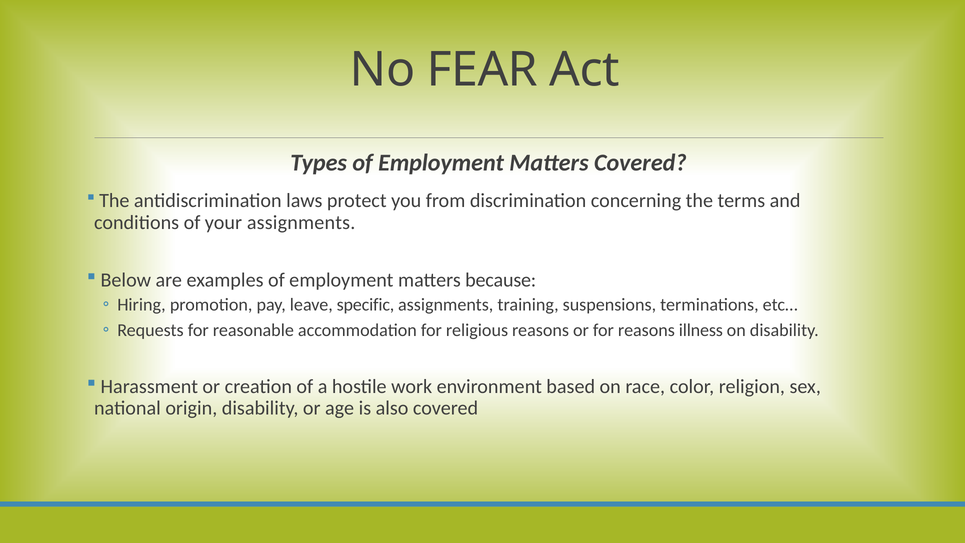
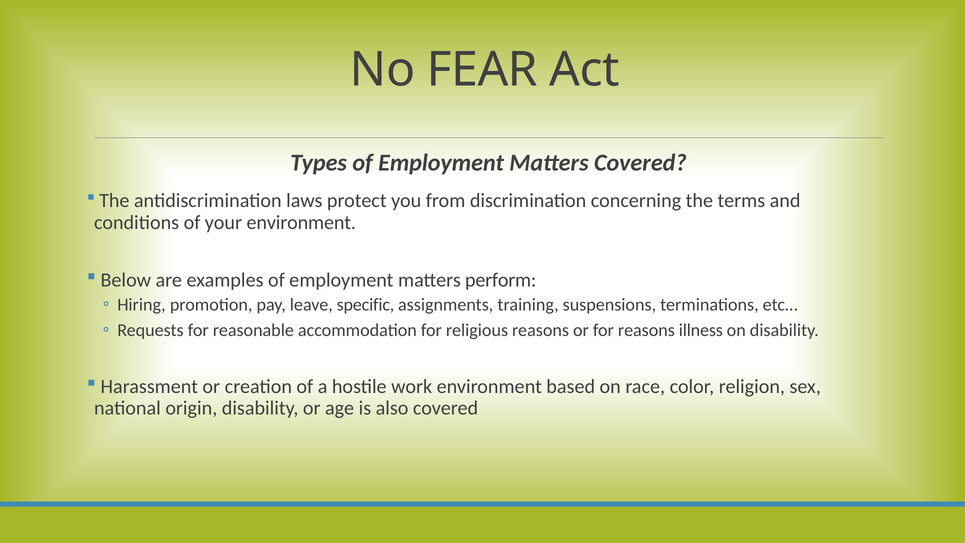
your assignments: assignments -> environment
because: because -> perform
